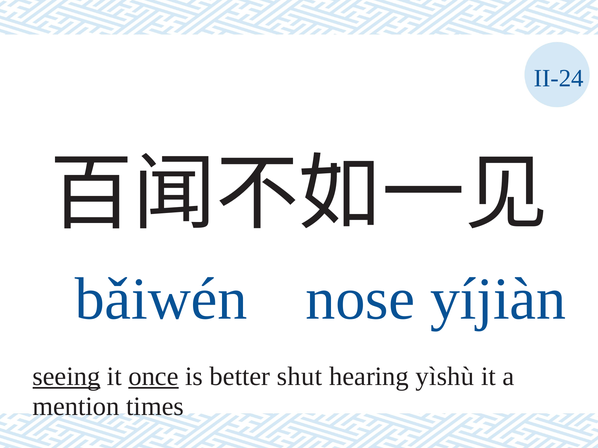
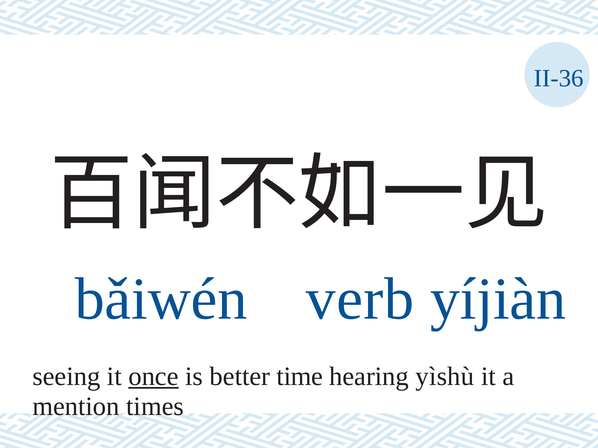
II-24: II-24 -> II-36
nose: nose -> verb
seeing underline: present -> none
shut: shut -> time
